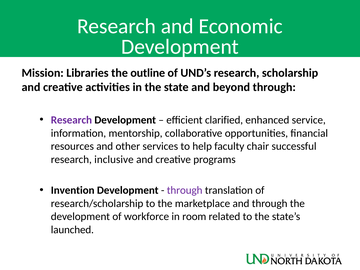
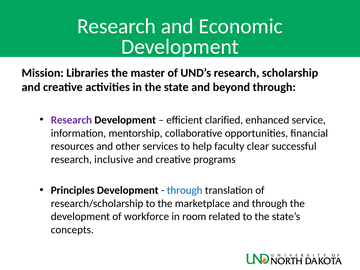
outline: outline -> master
chair: chair -> clear
Invention: Invention -> Principles
through at (185, 190) colour: purple -> blue
launched: launched -> concepts
